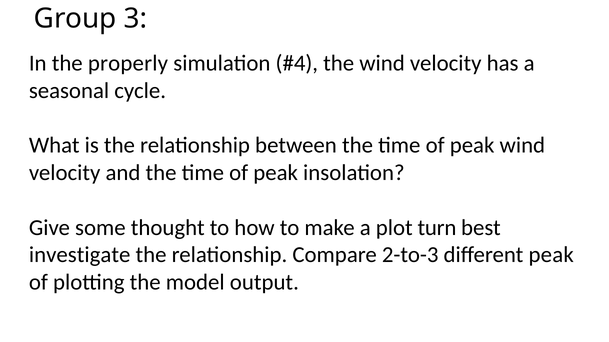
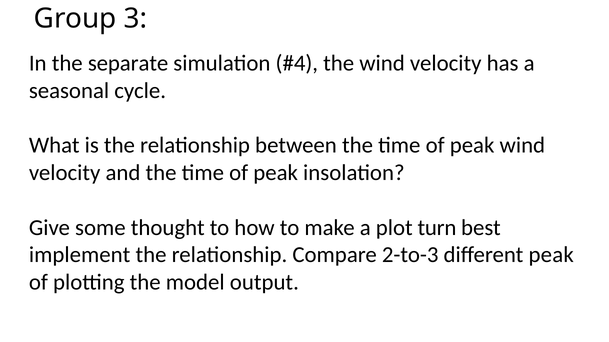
properly: properly -> separate
investigate: investigate -> implement
